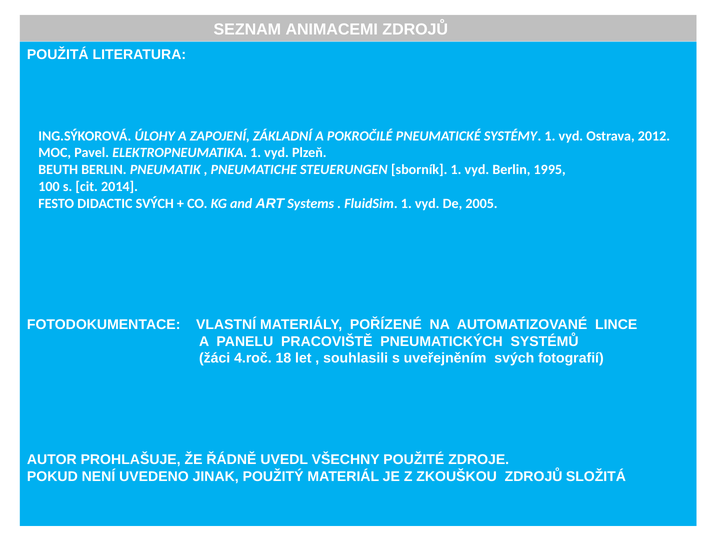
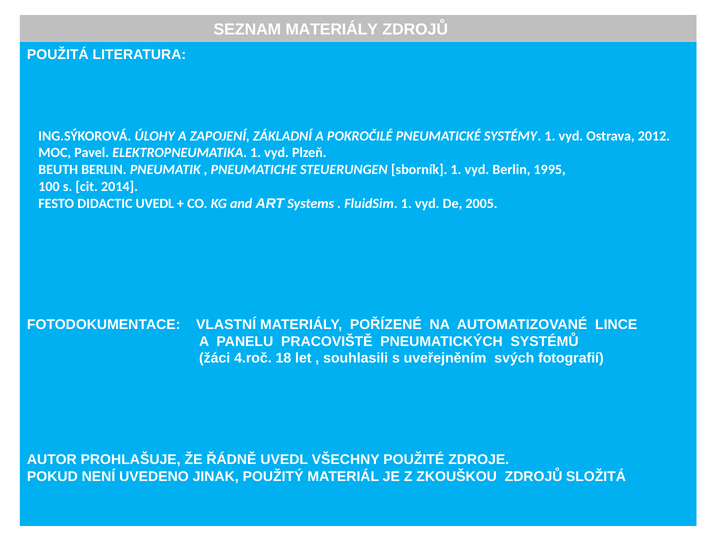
SEZNAM ANIMACEMI: ANIMACEMI -> MATERIÁLY
DIDACTIC SVÝCH: SVÝCH -> UVEDL
